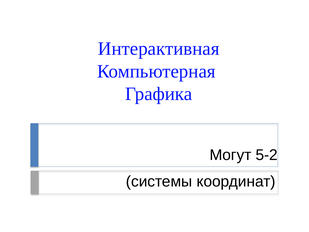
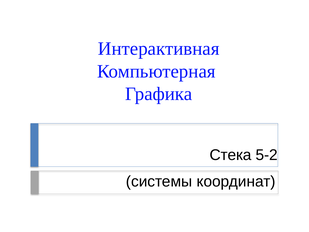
Могут: Могут -> Стека
